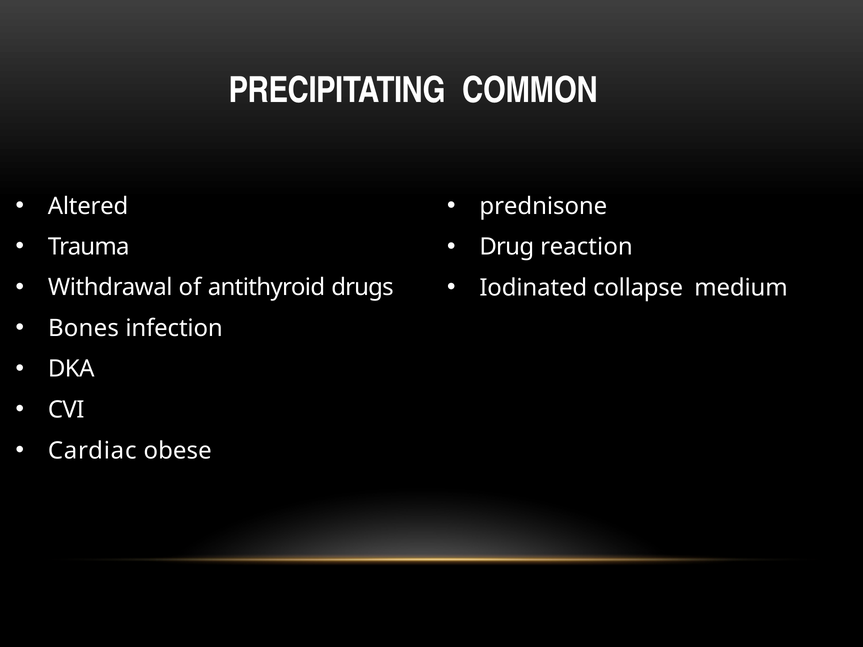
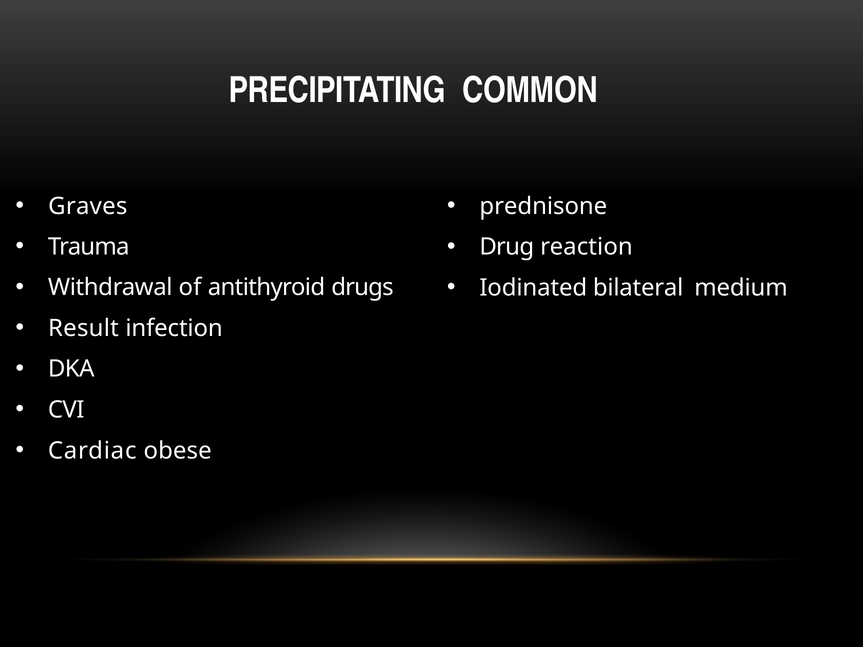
Altered: Altered -> Graves
collapse: collapse -> bilateral
Bones: Bones -> Result
